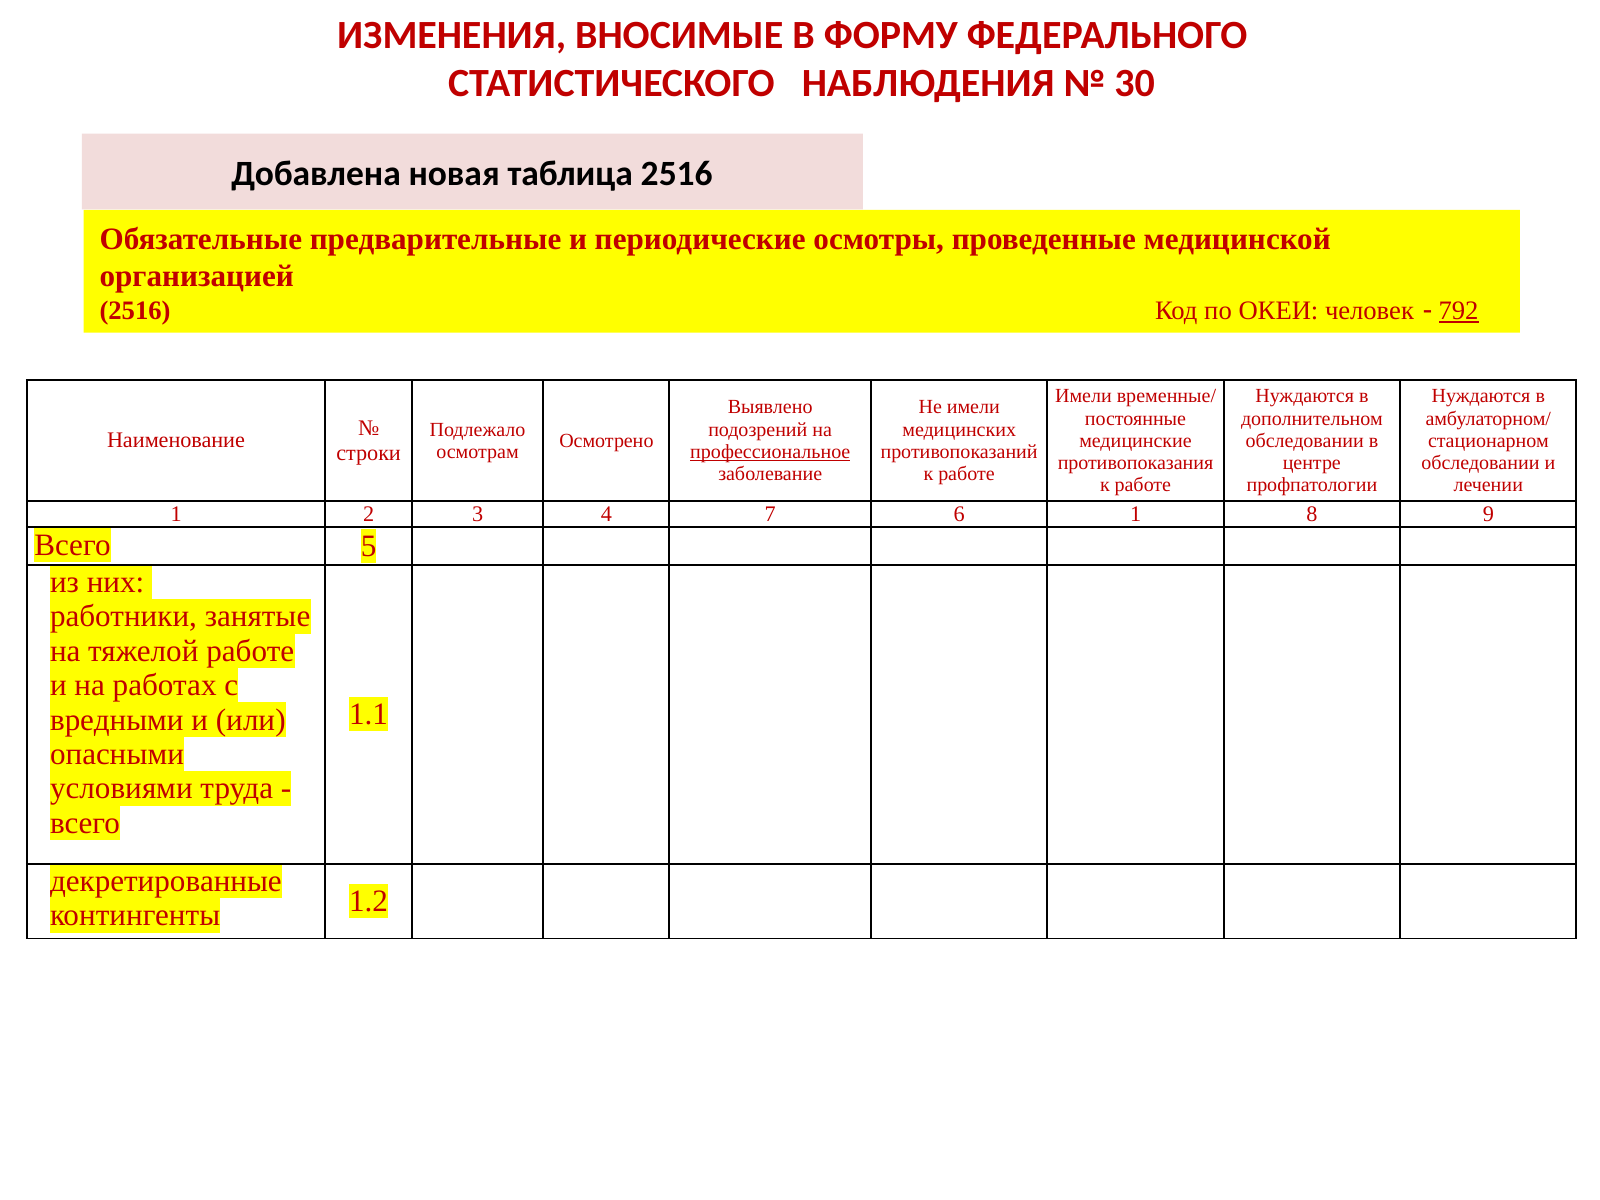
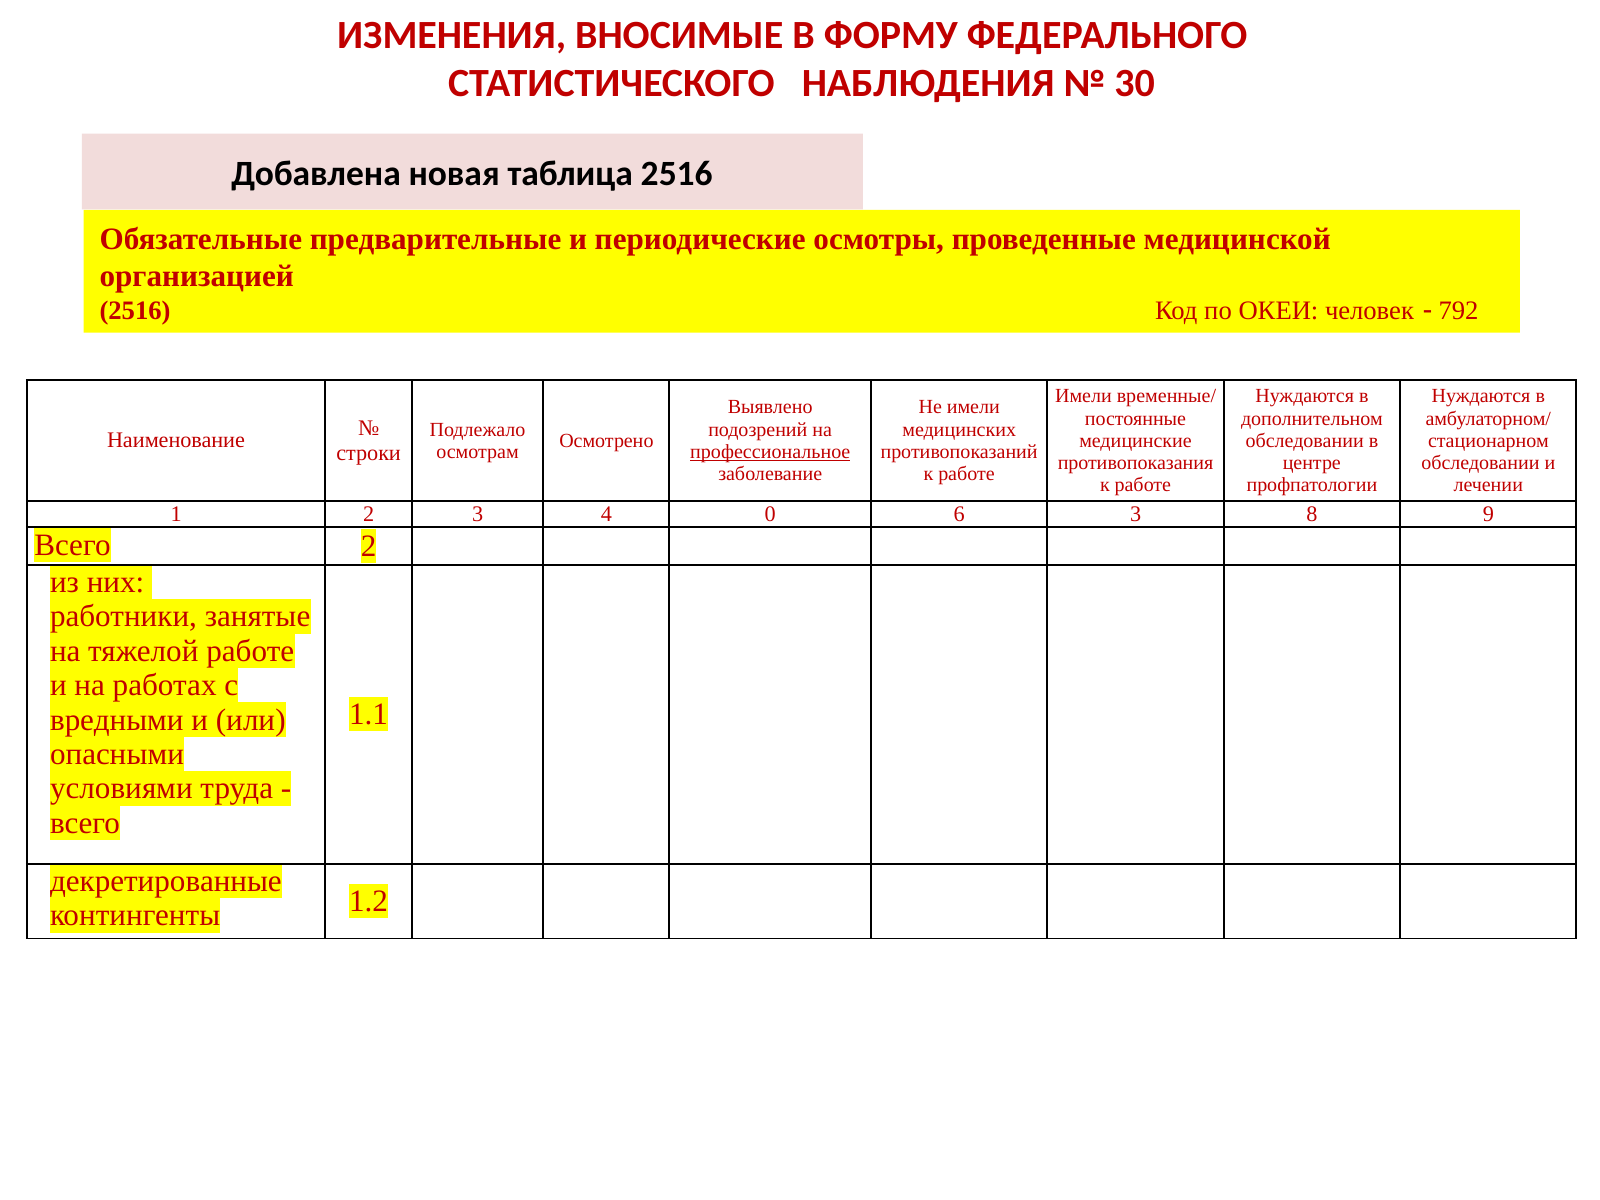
792 underline: present -> none
7: 7 -> 0
6 1: 1 -> 3
Всего 5: 5 -> 2
